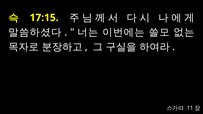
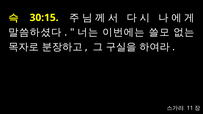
17:15: 17:15 -> 30:15
